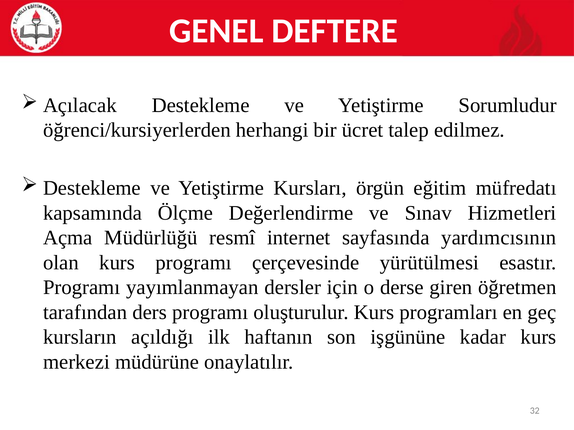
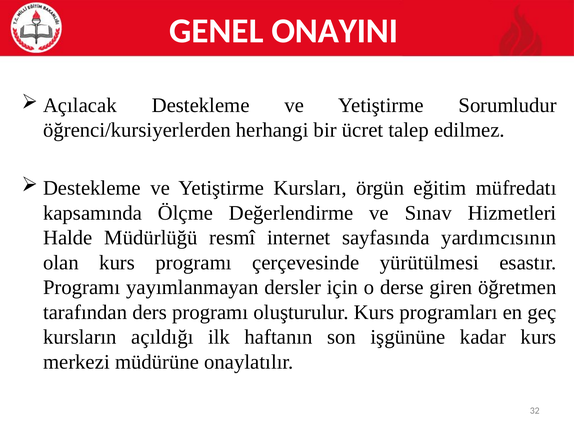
DEFTERE: DEFTERE -> ONAYINI
Açma: Açma -> Halde
